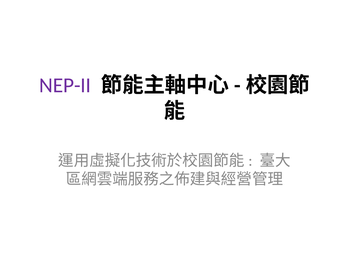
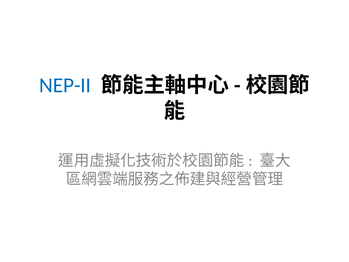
NEP-II colour: purple -> blue
